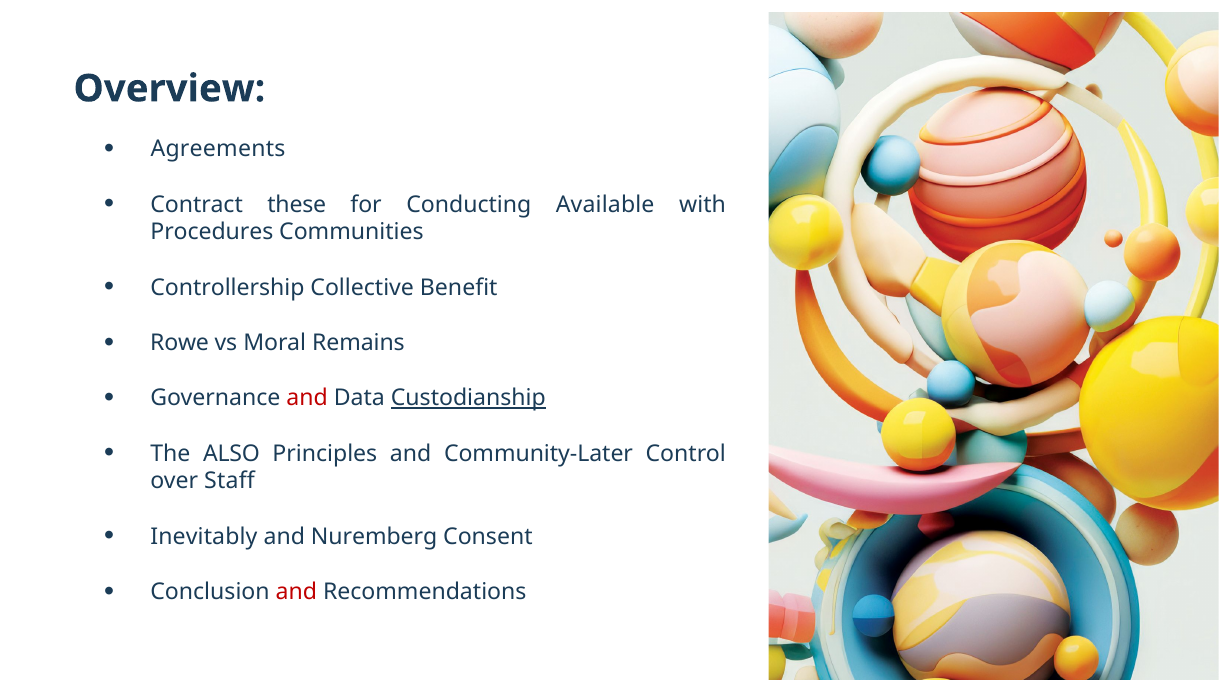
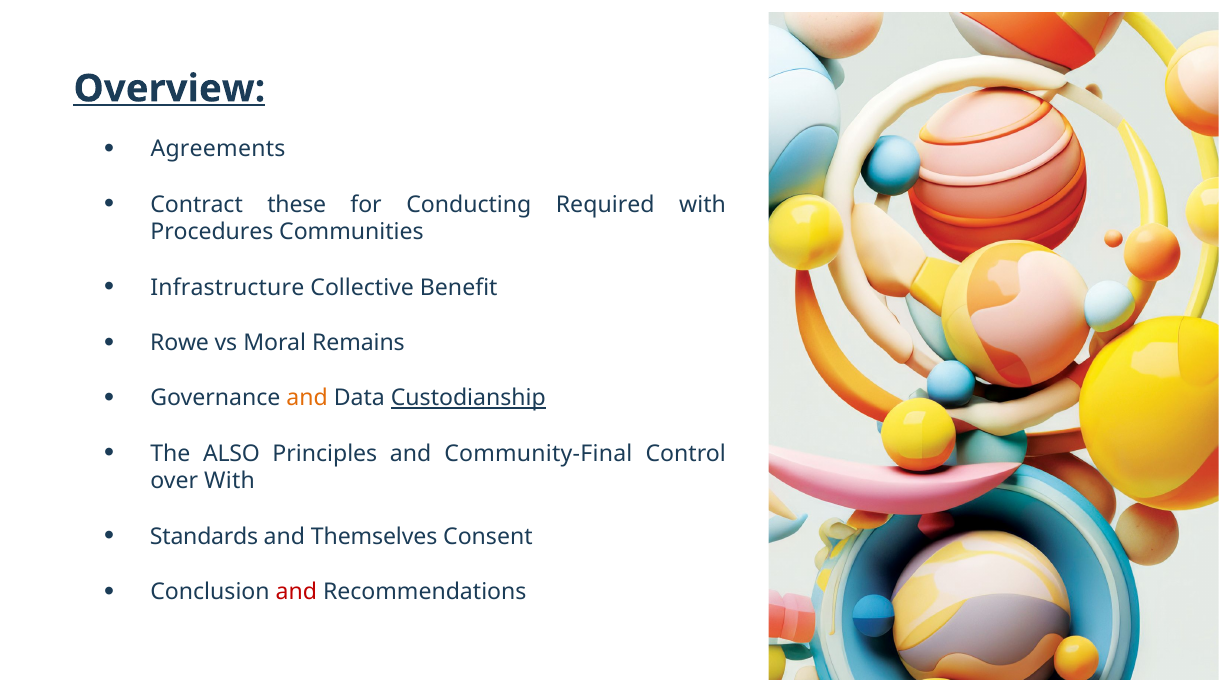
Overview underline: none -> present
Available: Available -> Required
Controllership: Controllership -> Infrastructure
and at (307, 398) colour: red -> orange
Community-Later: Community-Later -> Community-Final
over Staff: Staff -> With
Inevitably: Inevitably -> Standards
Nuremberg: Nuremberg -> Themselves
